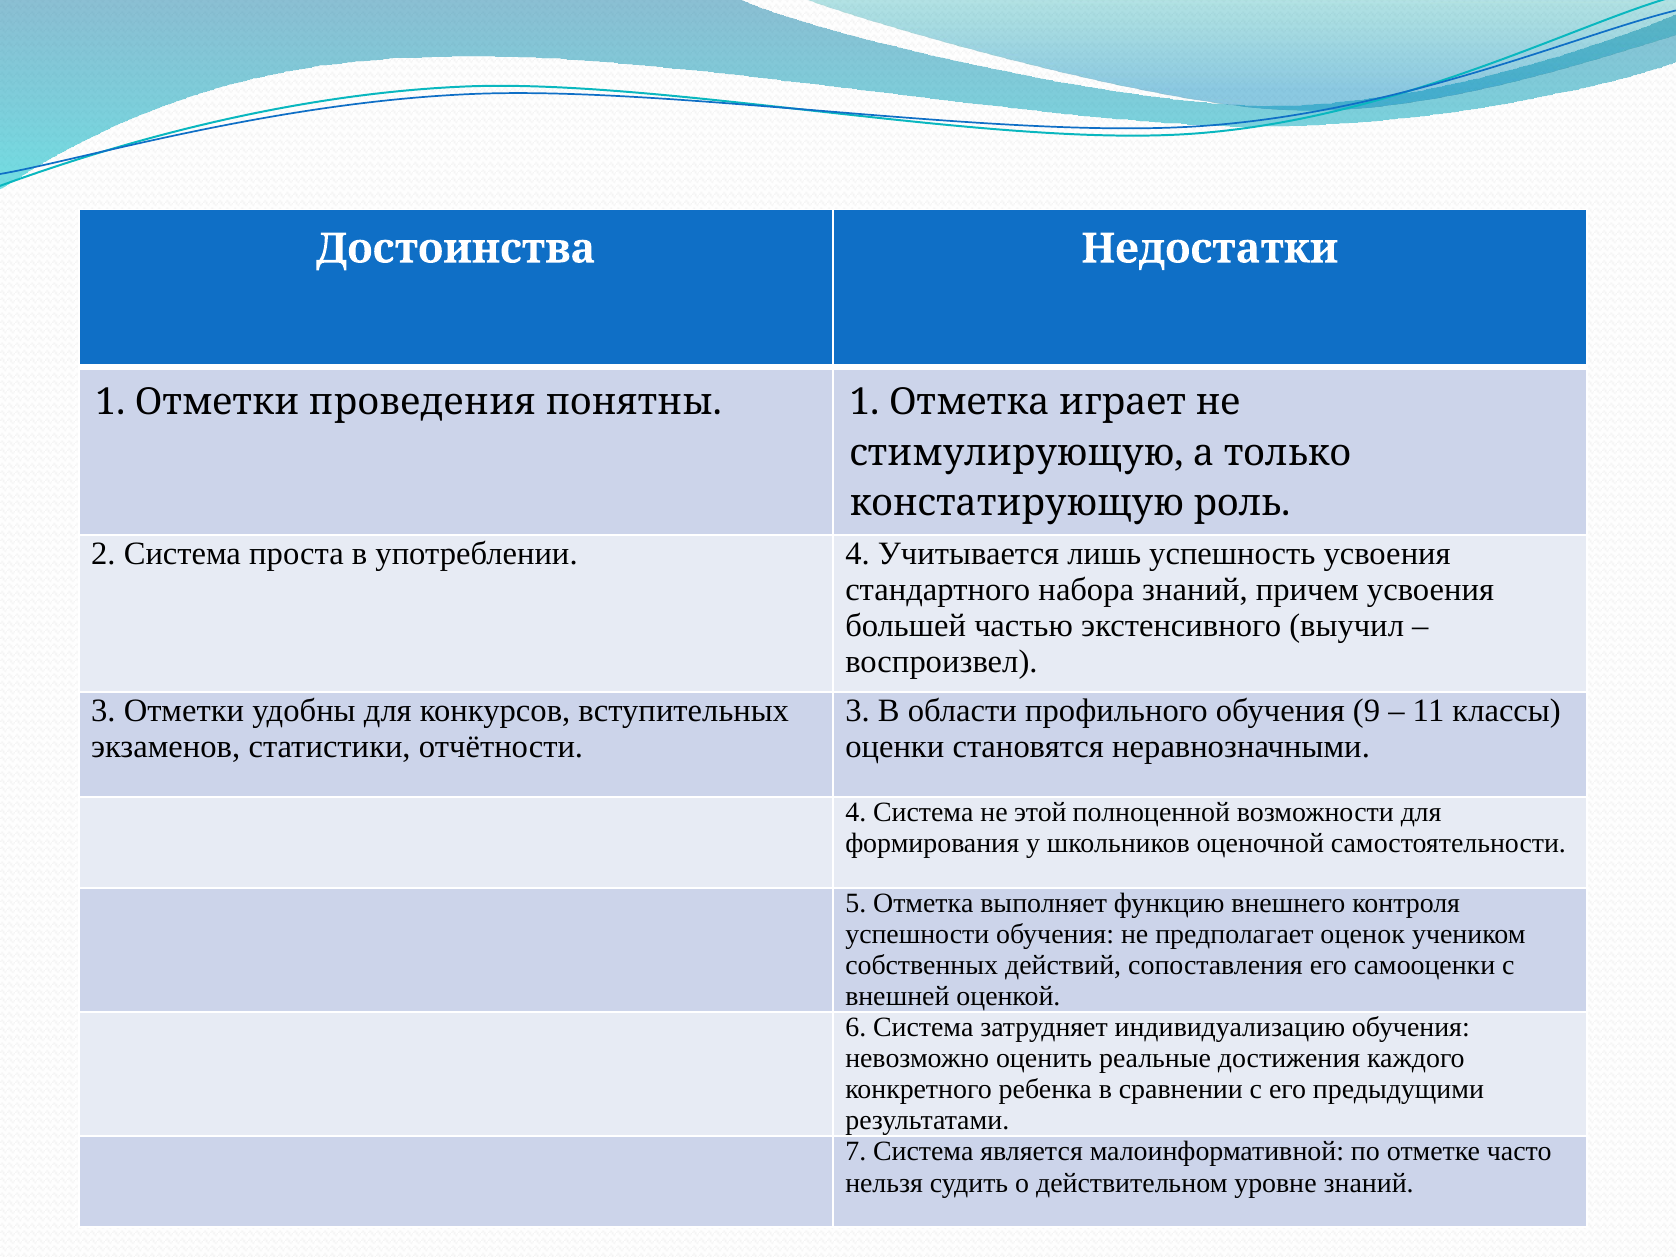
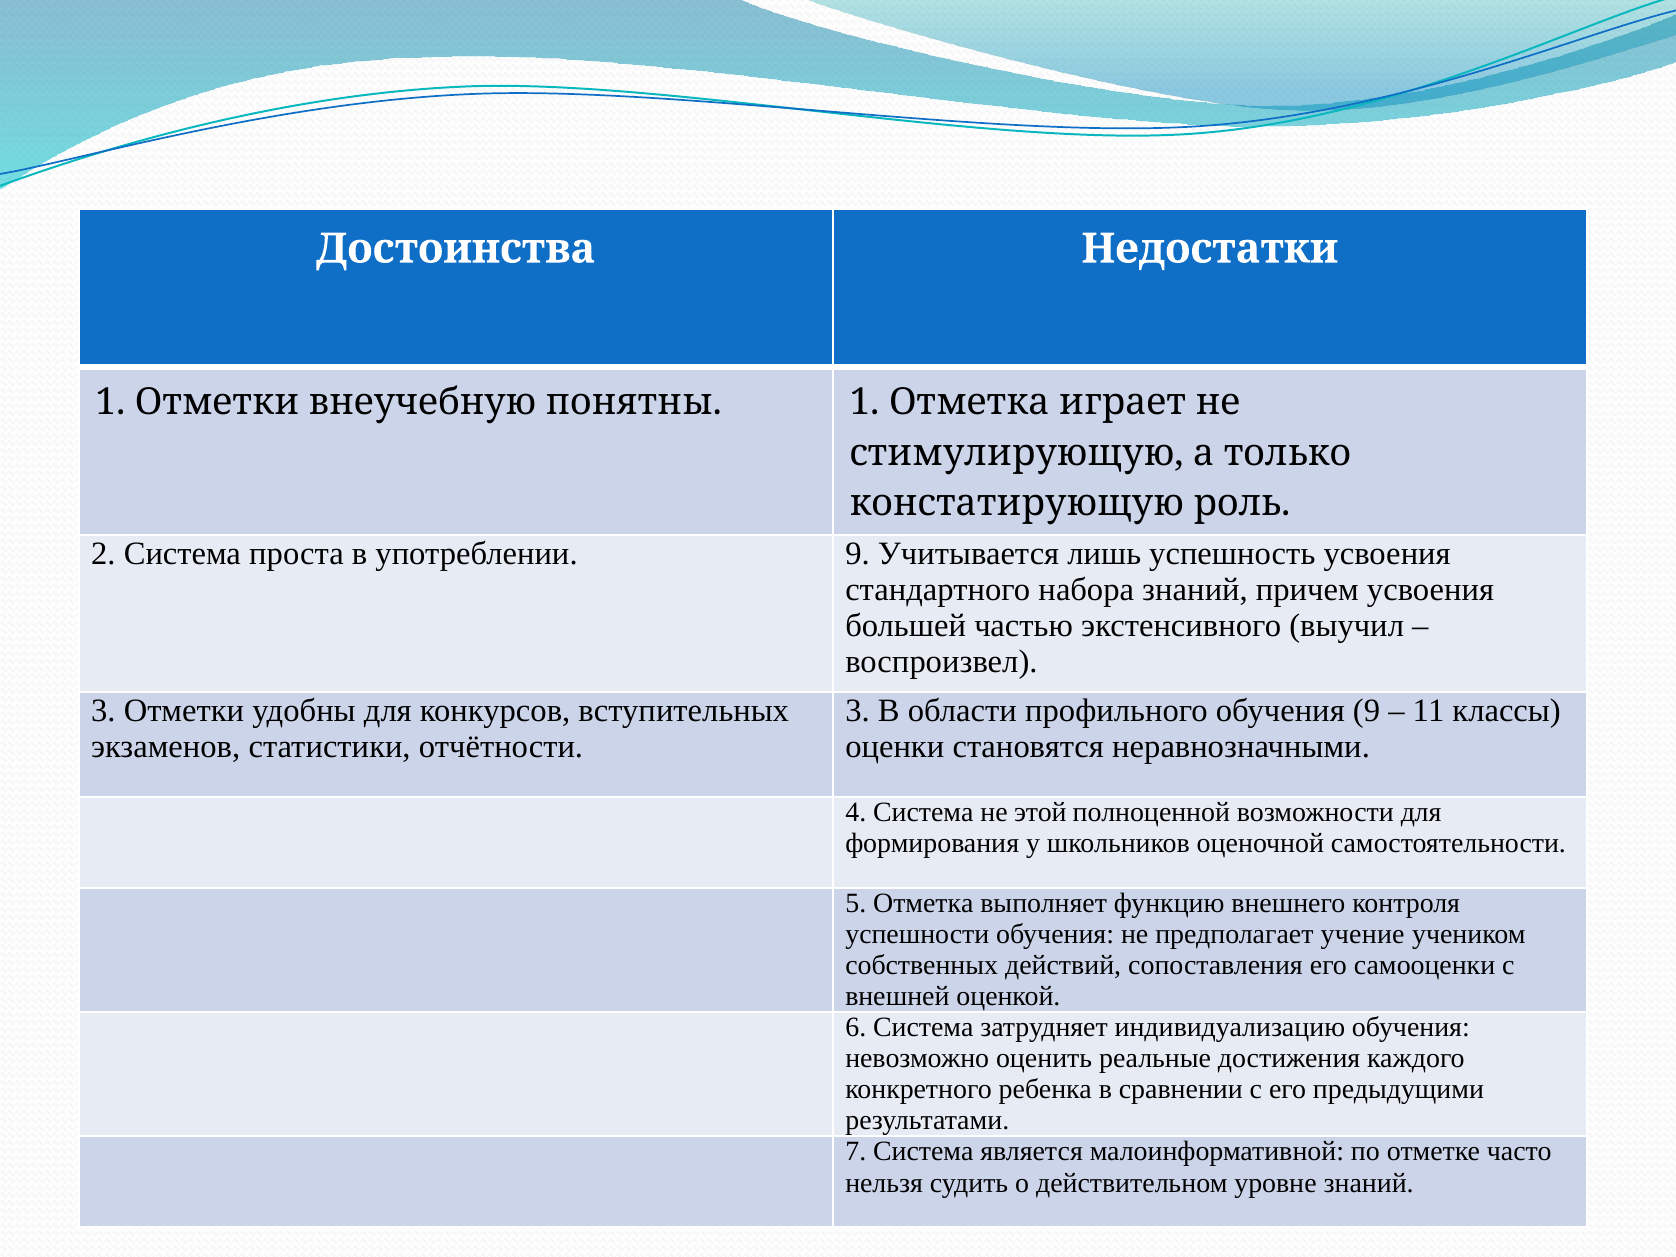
проведения: проведения -> внеучебную
употреблении 4: 4 -> 9
оценок: оценок -> учение
